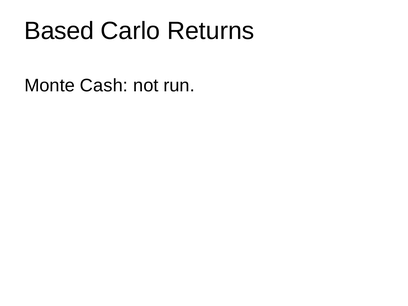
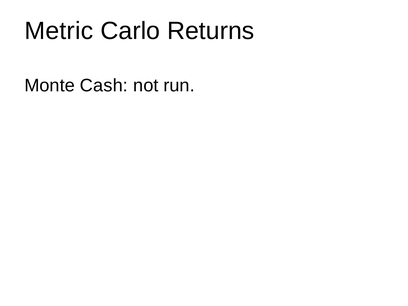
Based: Based -> Metric
